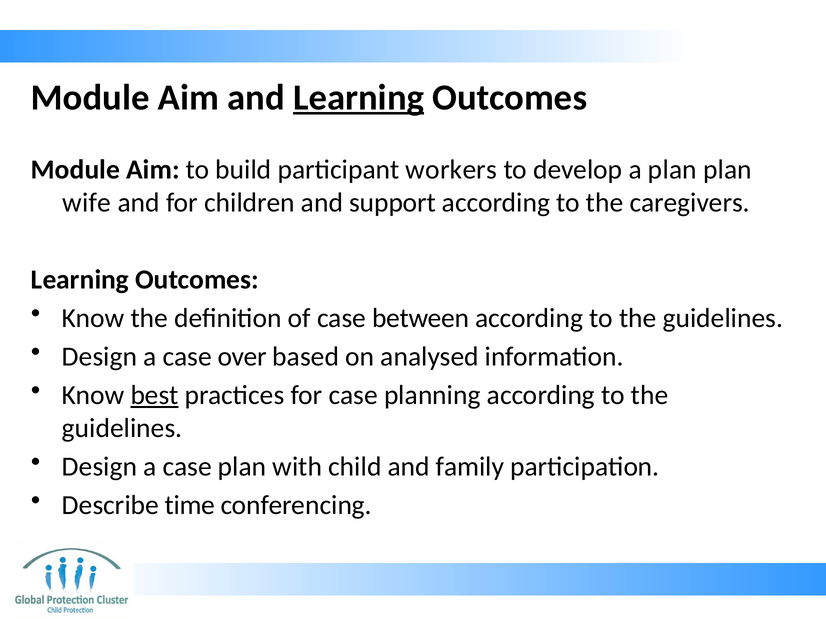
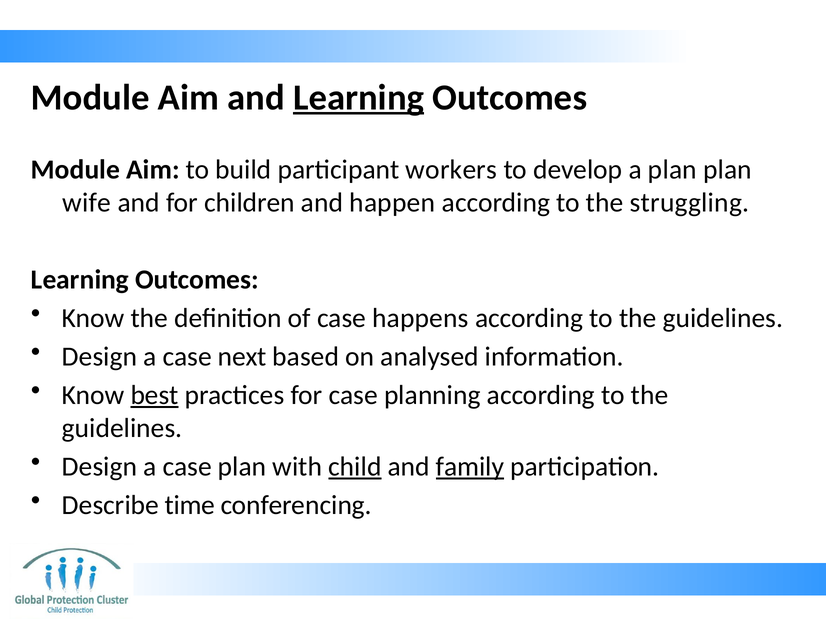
support: support -> happen
caregivers: caregivers -> struggling
between: between -> happens
over: over -> next
child underline: none -> present
family underline: none -> present
